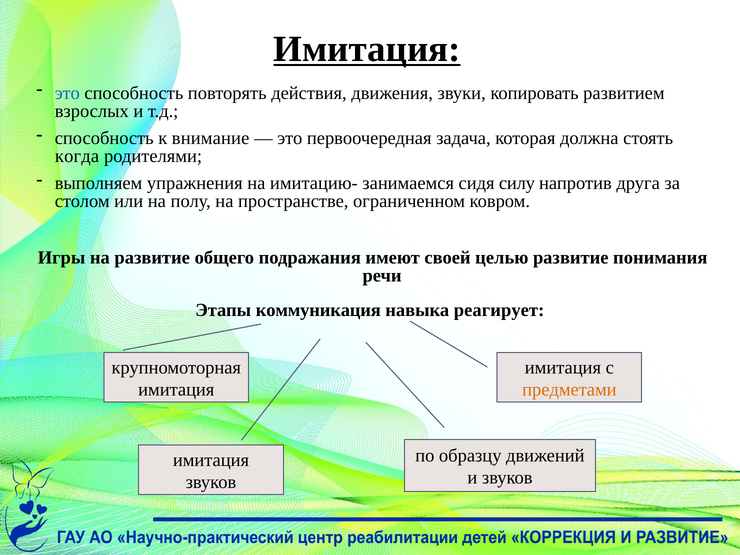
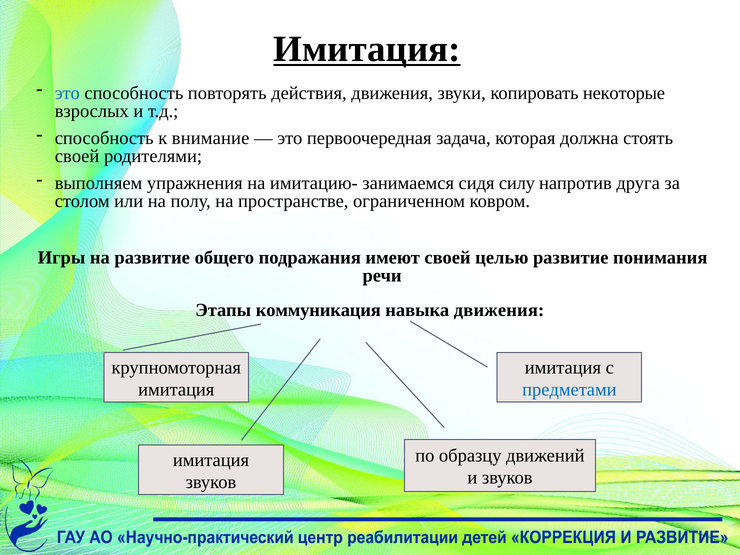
развитием: развитием -> некоторые
когда at (77, 156): когда -> своей
навыка реагирует: реагирует -> движения
предметами colour: orange -> blue
